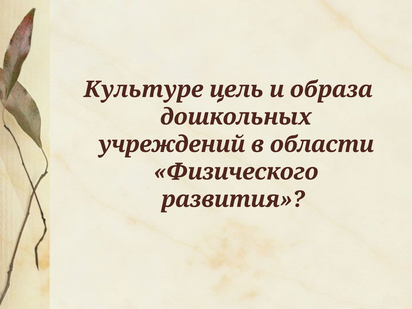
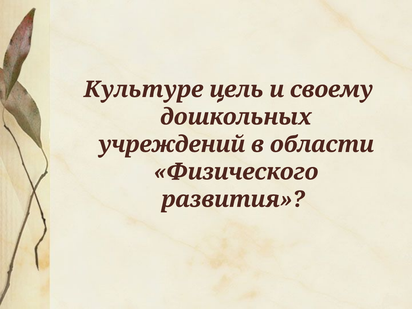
образа: образа -> своему
